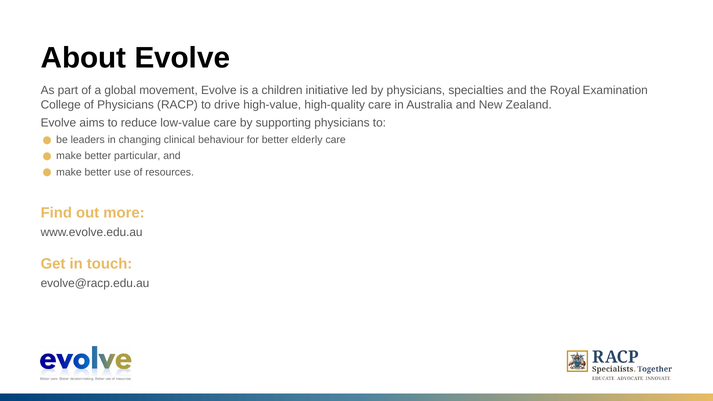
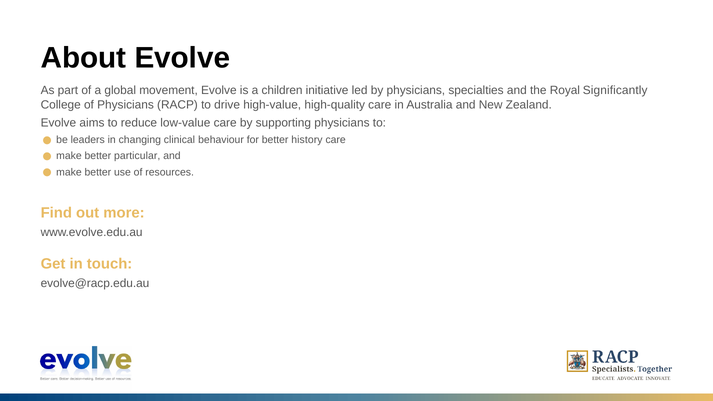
Examination: Examination -> Significantly
elderly: elderly -> history
